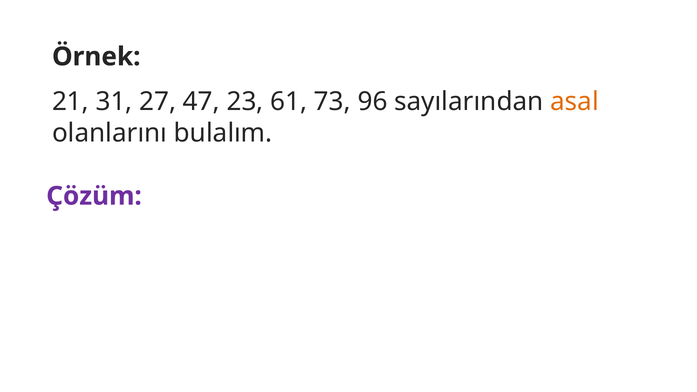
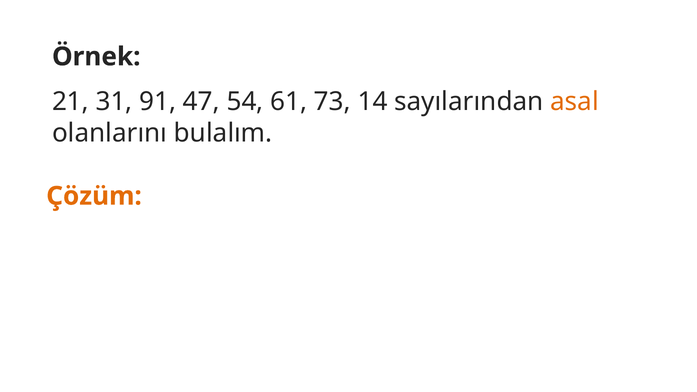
27: 27 -> 91
23: 23 -> 54
96: 96 -> 14
Çözüm colour: purple -> orange
